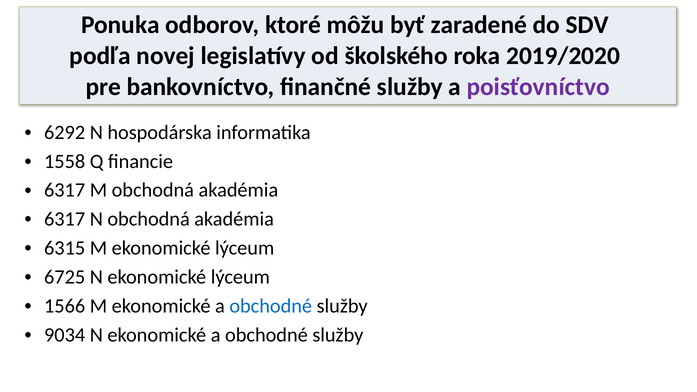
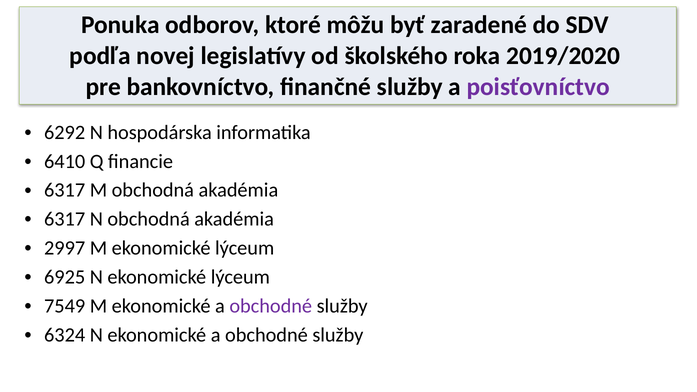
1558: 1558 -> 6410
6315: 6315 -> 2997
6725: 6725 -> 6925
1566: 1566 -> 7549
obchodné at (271, 306) colour: blue -> purple
9034: 9034 -> 6324
